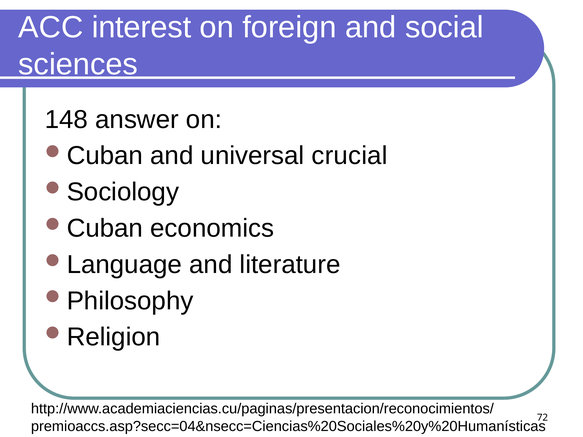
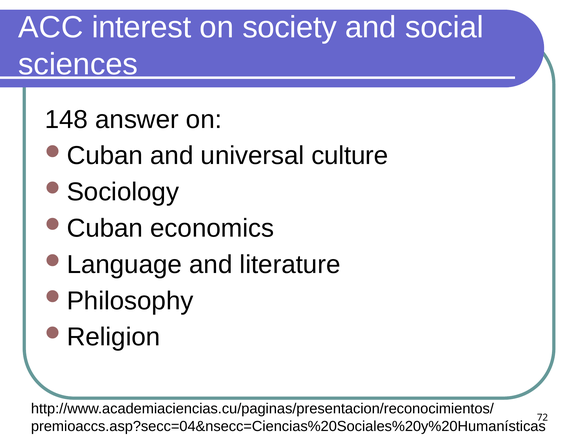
foreign: foreign -> society
crucial: crucial -> culture
